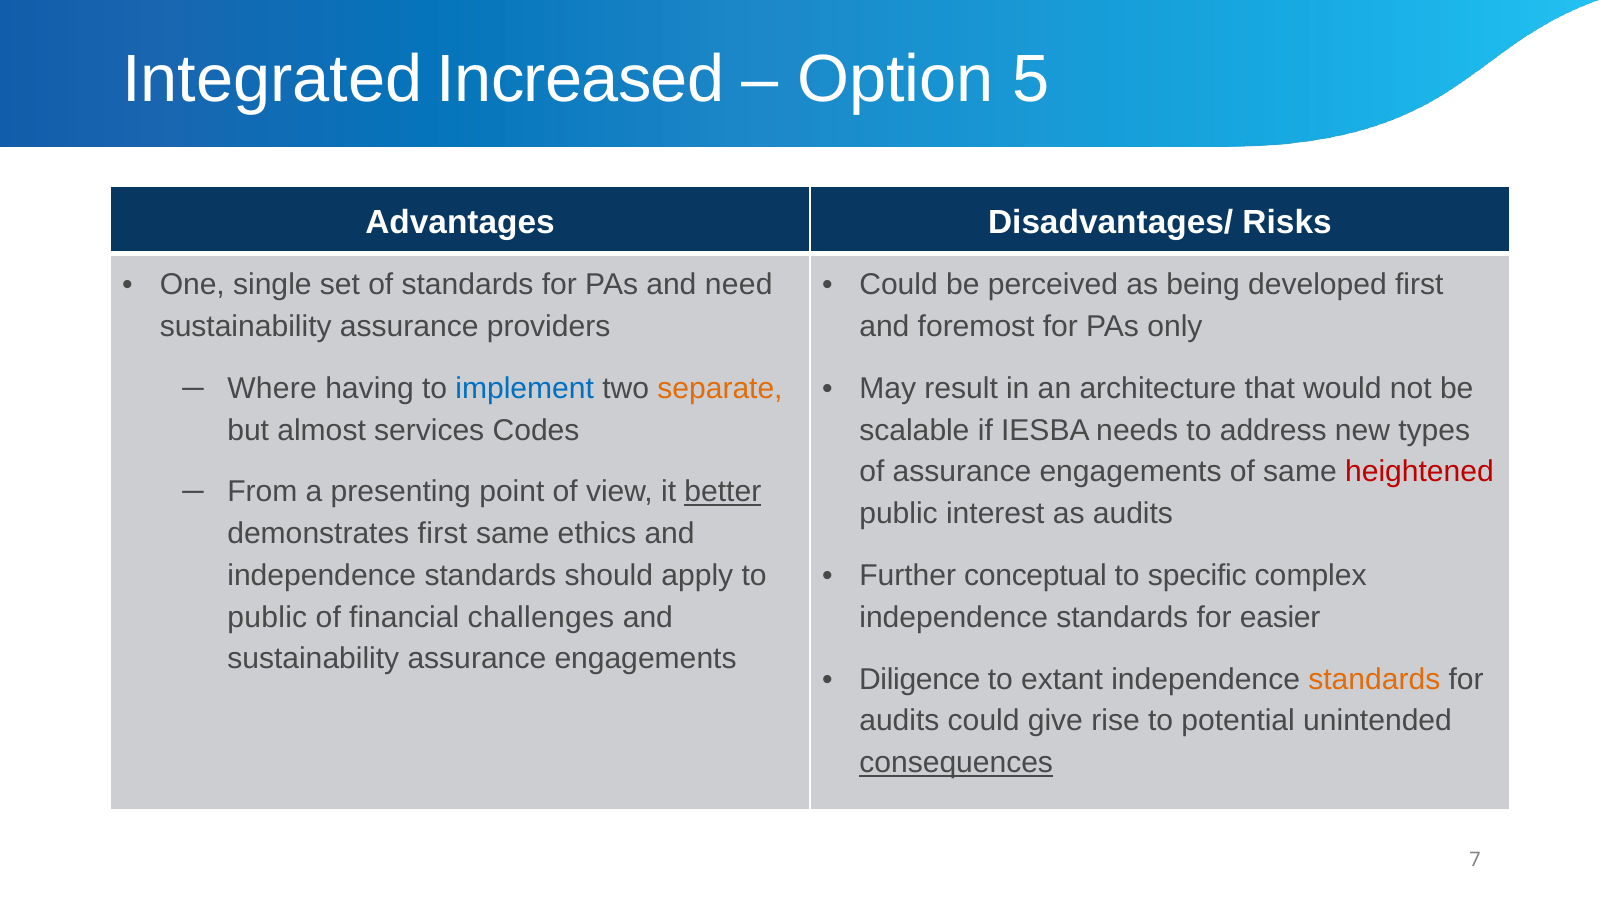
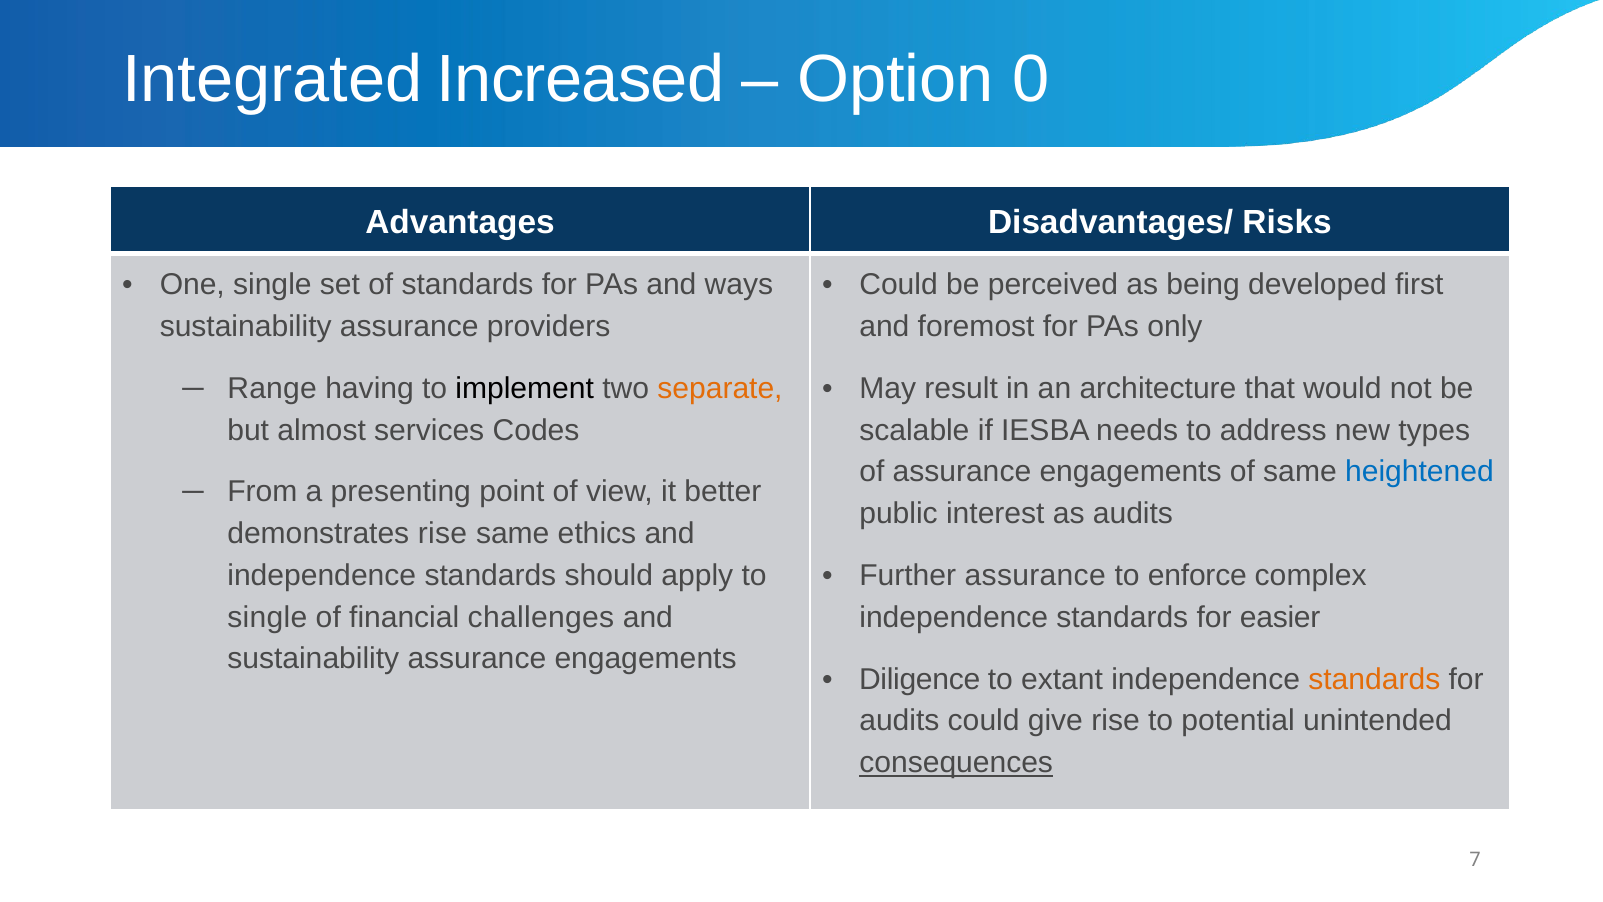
5: 5 -> 0
need: need -> ways
Where: Where -> Range
implement colour: blue -> black
heightened colour: red -> blue
better underline: present -> none
demonstrates first: first -> rise
Further conceptual: conceptual -> assurance
specific: specific -> enforce
public at (267, 617): public -> single
